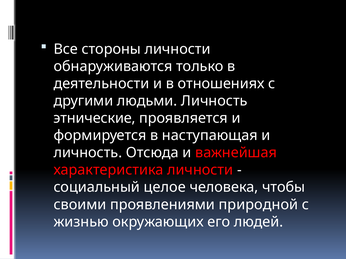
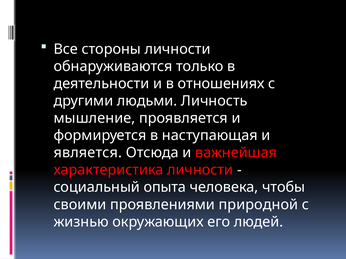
этнические: этнические -> мышление
личность at (88, 153): личность -> является
целое: целое -> опыта
